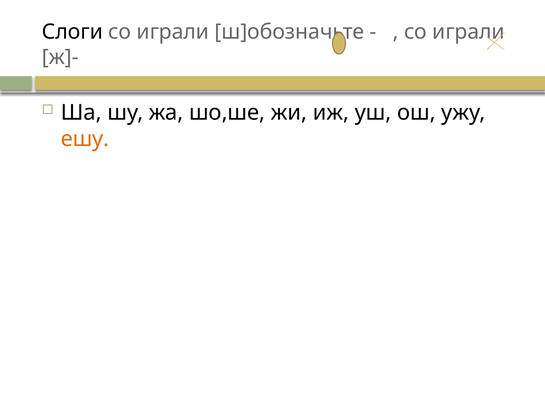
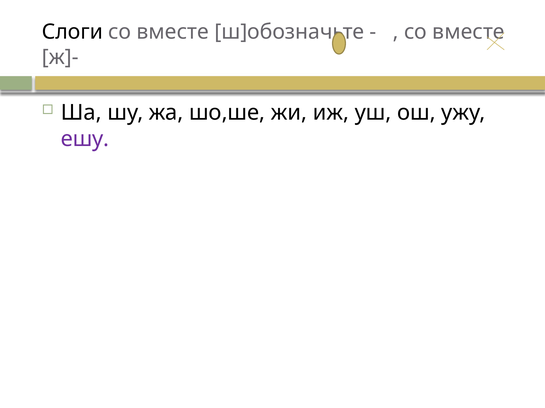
играли at (173, 32): играли -> вместе
играли at (469, 32): играли -> вместе
ешу colour: orange -> purple
